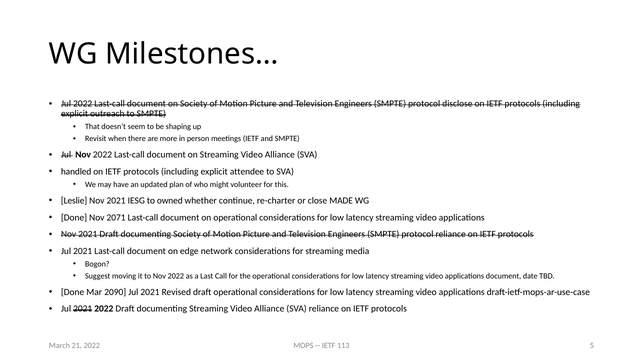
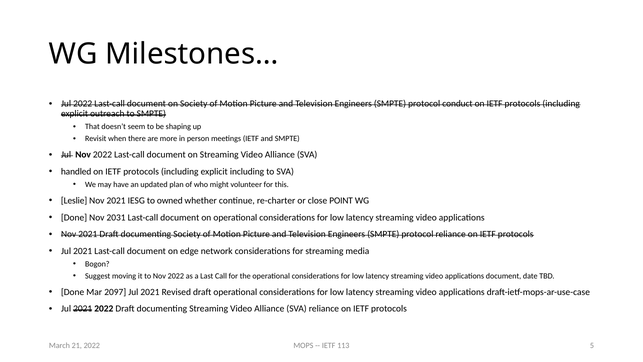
disclose: disclose -> conduct
explicit attendee: attendee -> including
MADE: MADE -> POINT
2071: 2071 -> 2031
2090: 2090 -> 2097
